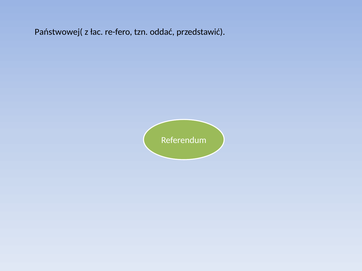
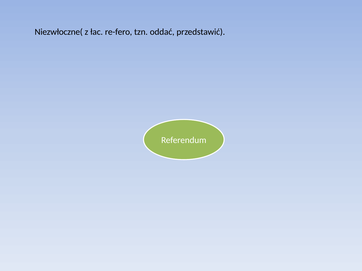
Państwowej(: Państwowej( -> Niezwłoczne(
